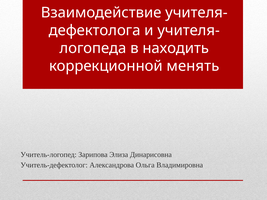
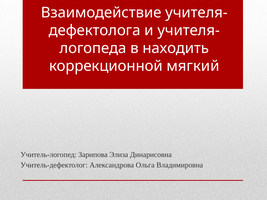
менять: менять -> мягкий
